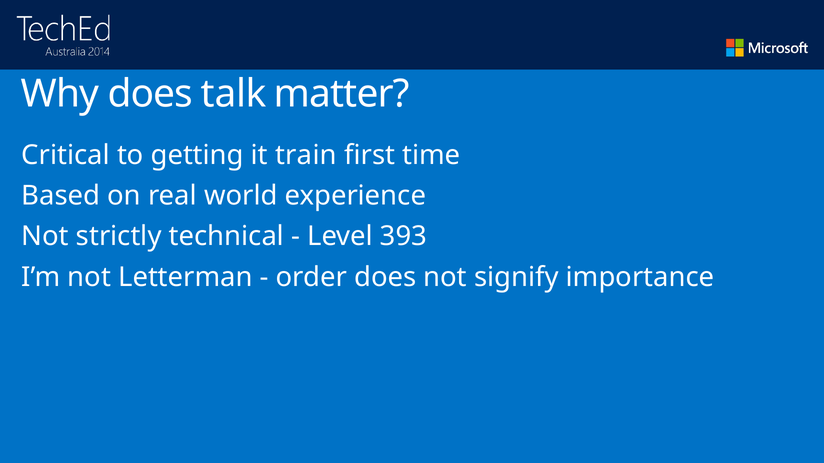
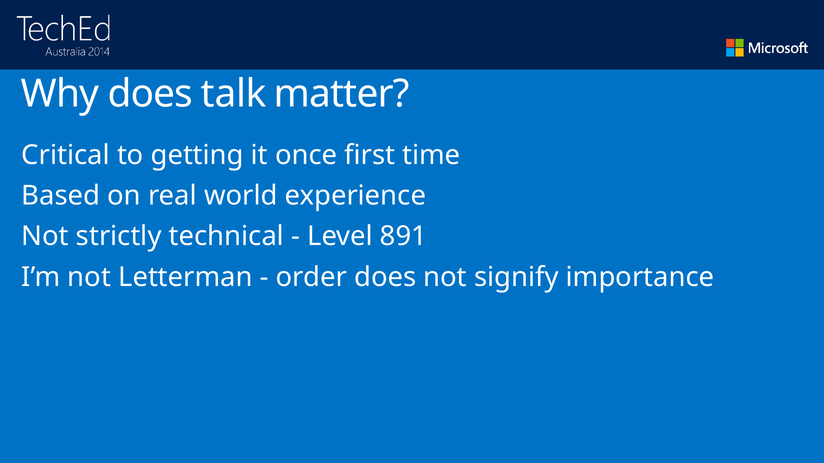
train: train -> once
393: 393 -> 891
